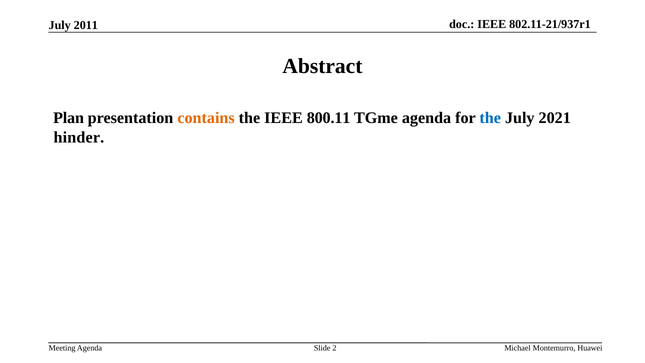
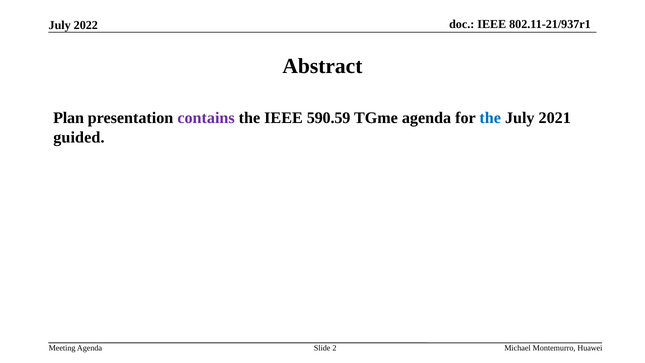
2011: 2011 -> 2022
contains colour: orange -> purple
800.11: 800.11 -> 590.59
hinder: hinder -> guided
